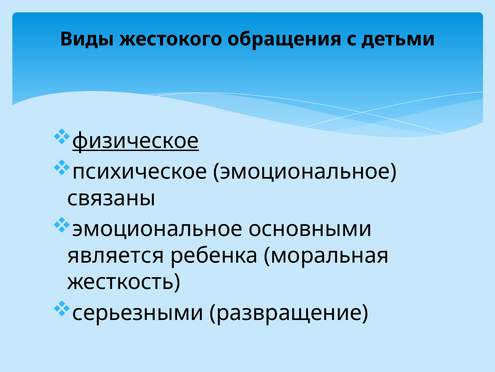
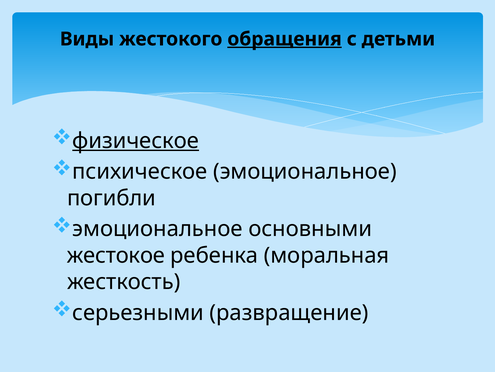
обращения underline: none -> present
связаны: связаны -> погибли
является: является -> жестокое
